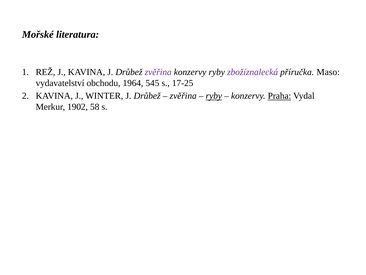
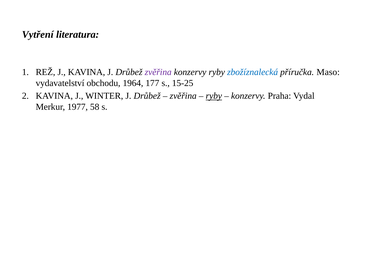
Mořské: Mořské -> Vytření
zbožíznalecká colour: purple -> blue
545: 545 -> 177
17-25: 17-25 -> 15-25
Praha underline: present -> none
1902: 1902 -> 1977
